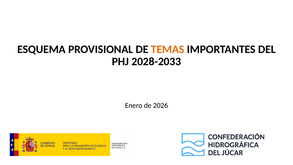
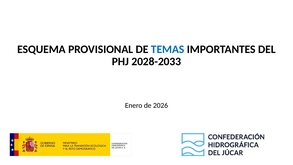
TEMAS colour: orange -> blue
